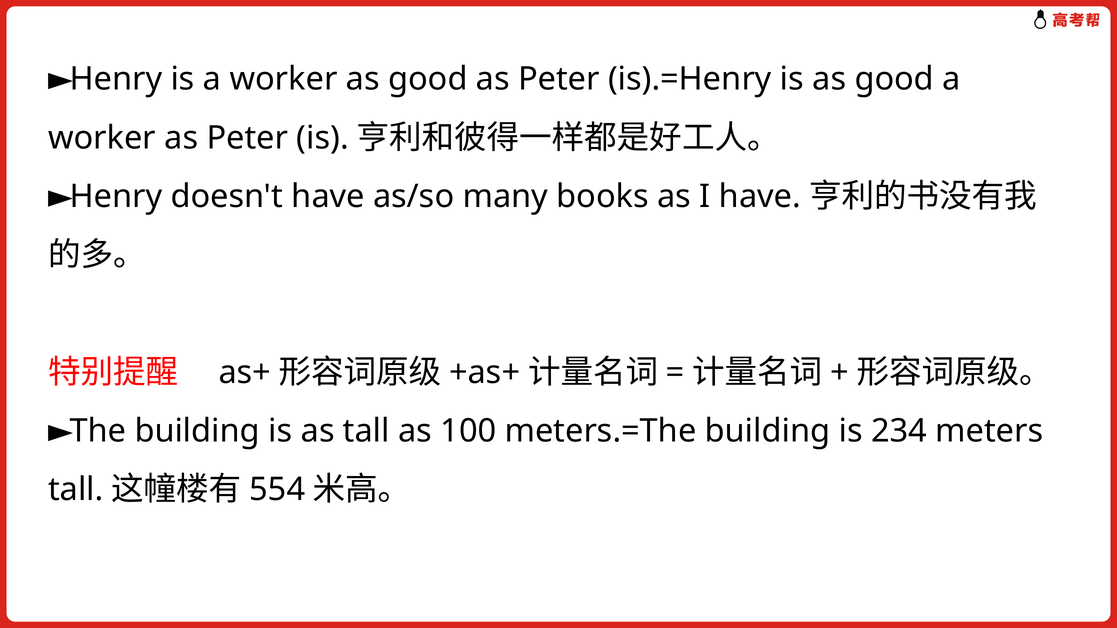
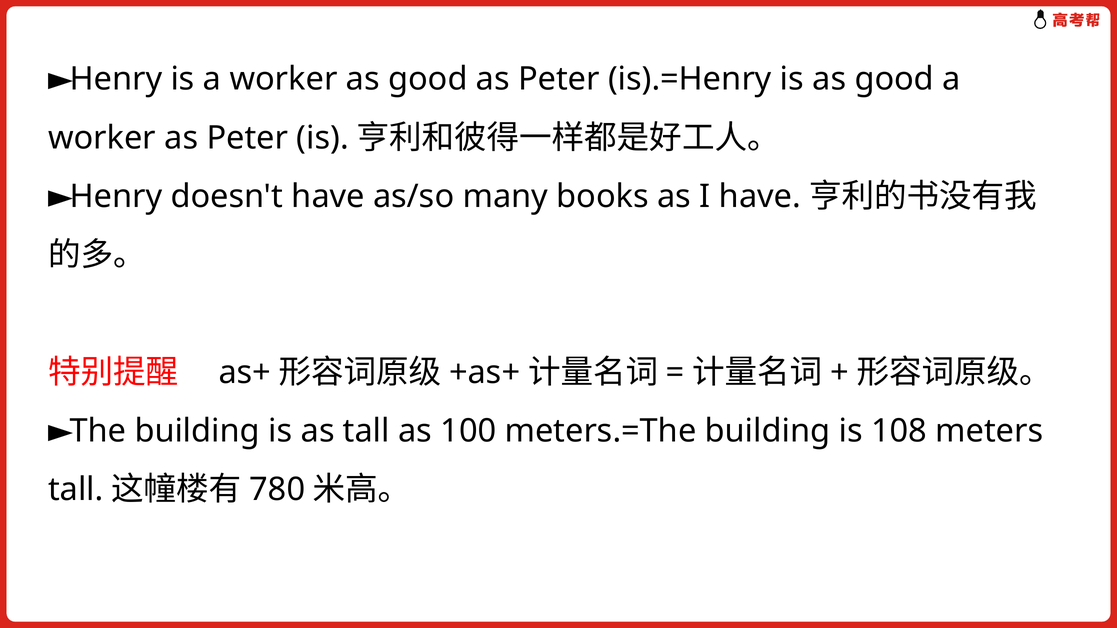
234: 234 -> 108
554: 554 -> 780
